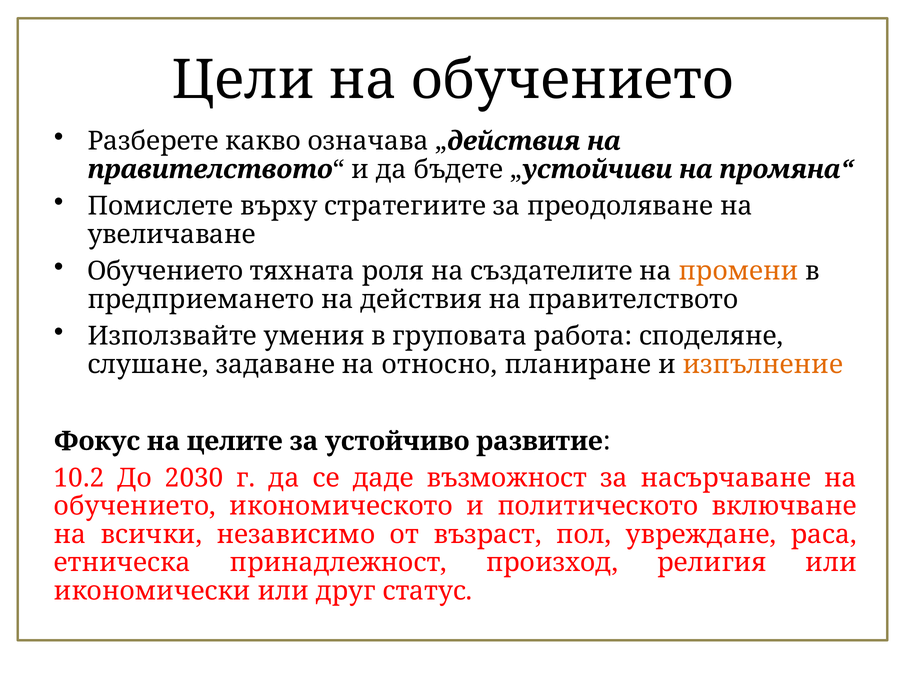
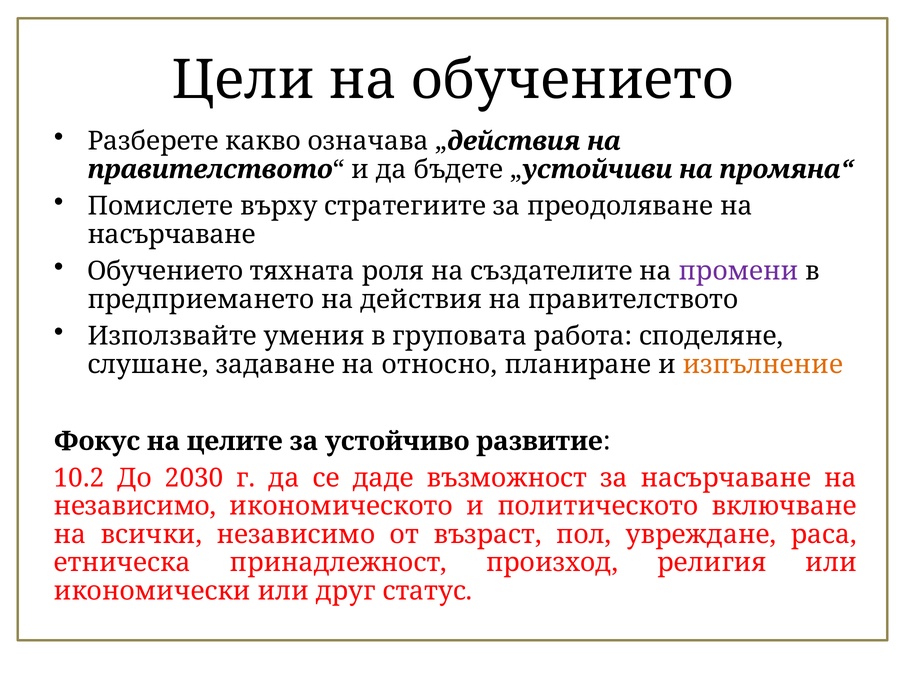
увеличаване at (172, 235): увеличаване -> насърчаване
промени colour: orange -> purple
обучението at (135, 507): обучението -> независимо
